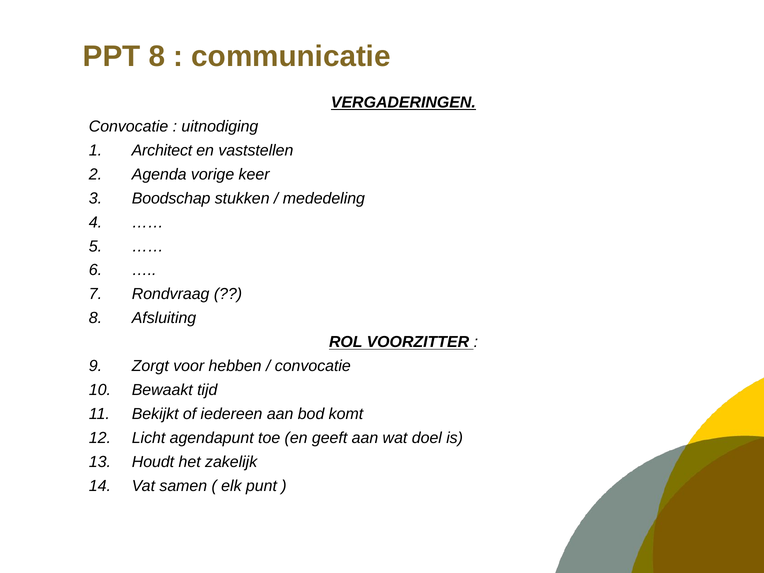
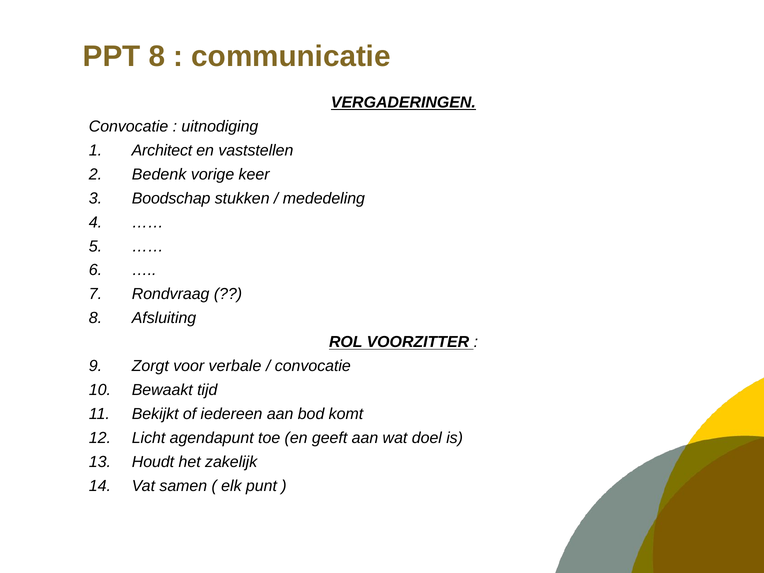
Agenda: Agenda -> Bedenk
hebben: hebben -> verbale
